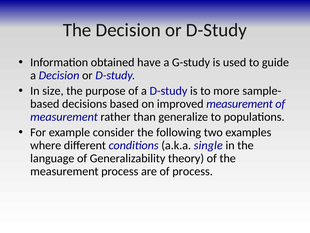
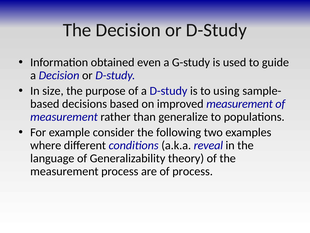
have: have -> even
more: more -> using
single: single -> reveal
